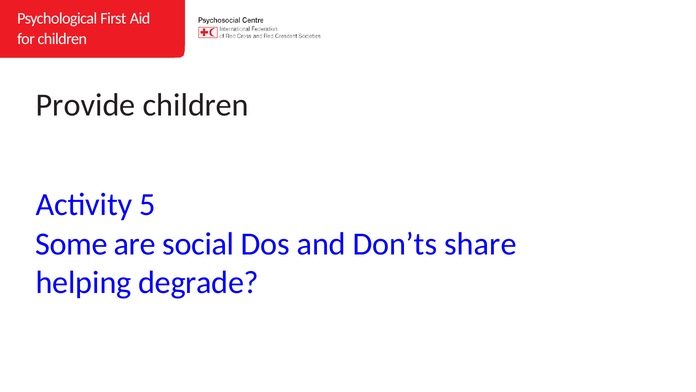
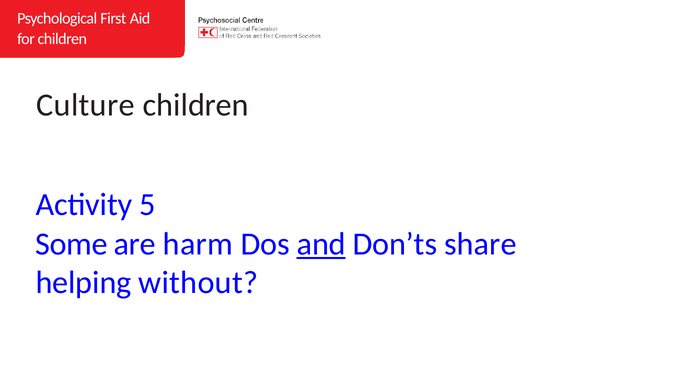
Provide: Provide -> Culture
social: social -> harm
and underline: none -> present
degrade: degrade -> without
